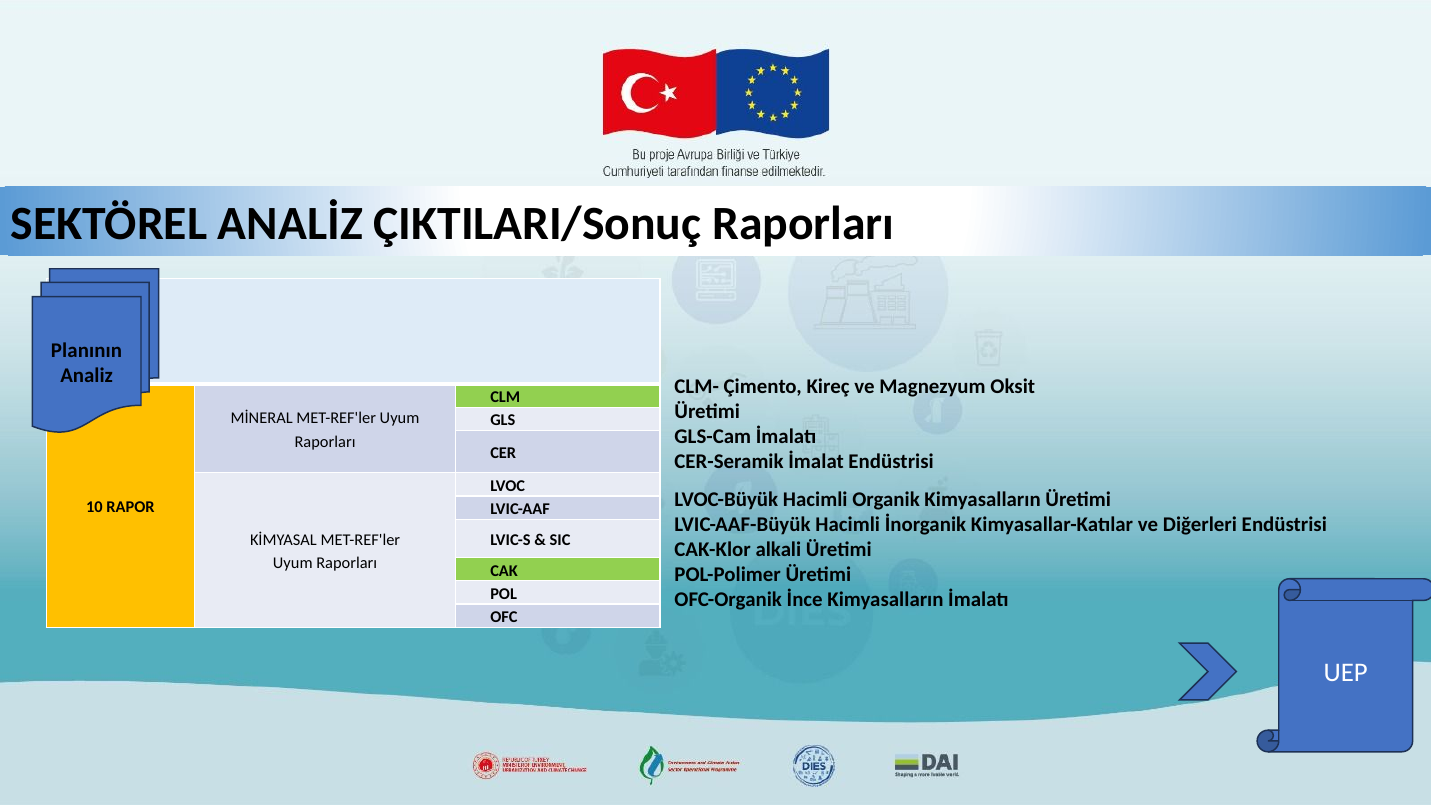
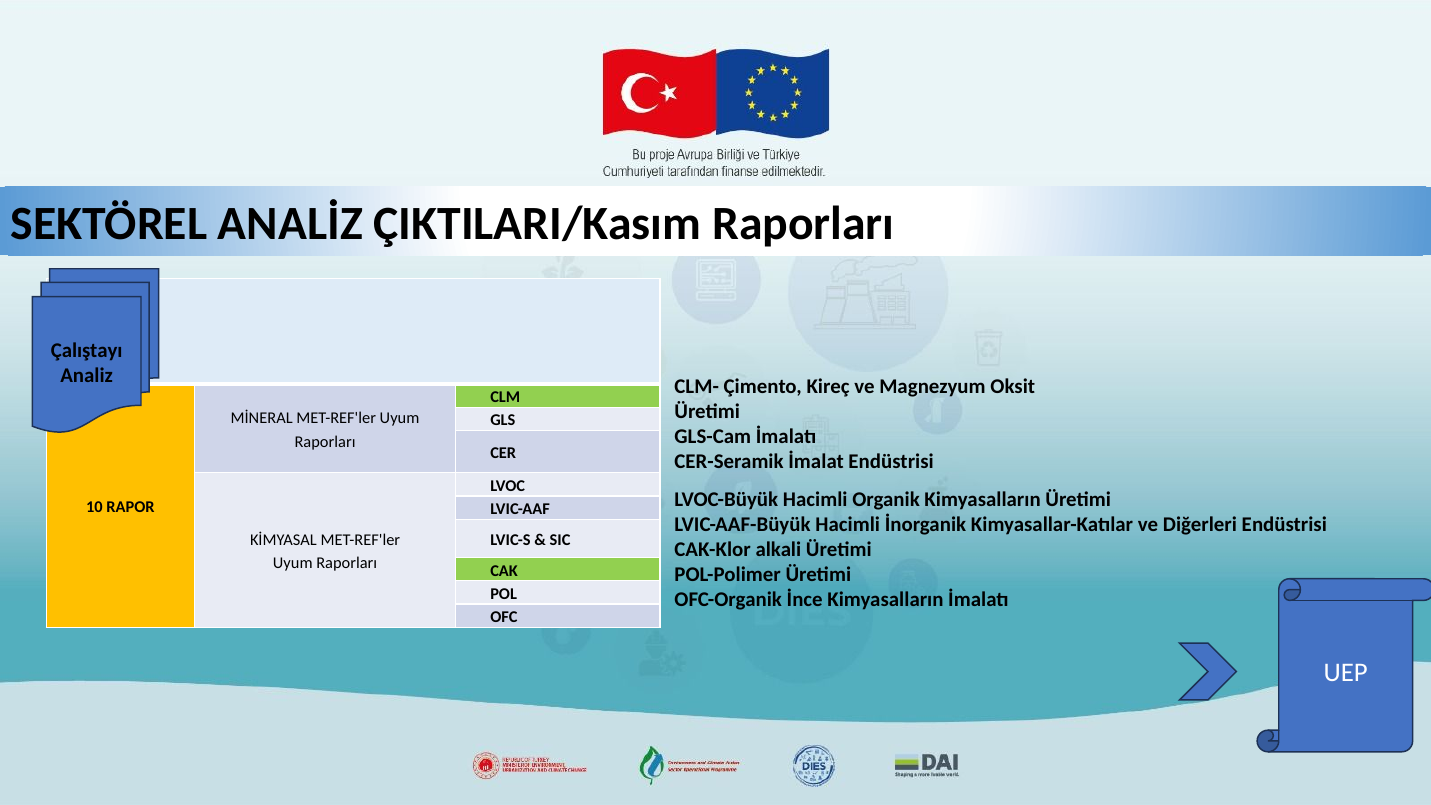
ÇIKTILARI/Sonuç: ÇIKTILARI/Sonuç -> ÇIKTILARI/Kasım
Planının: Planının -> Çalıştayı
